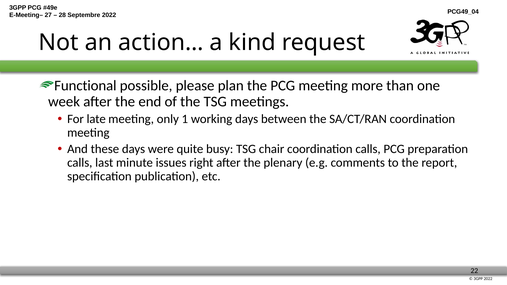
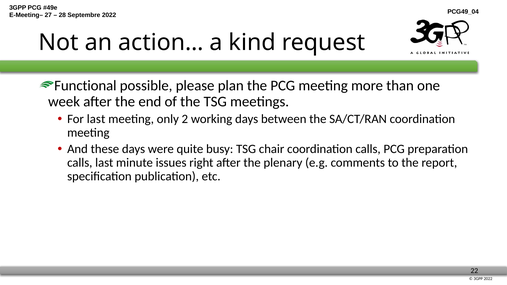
For late: late -> last
1: 1 -> 2
